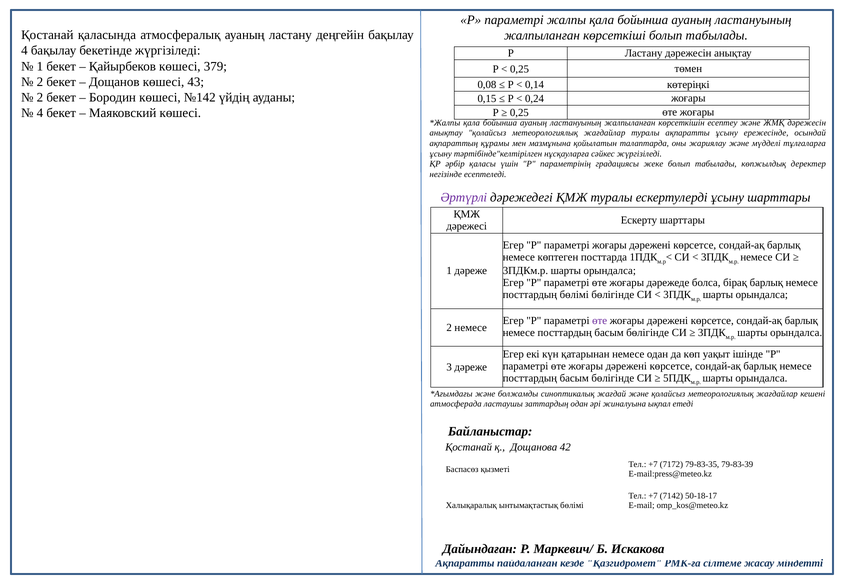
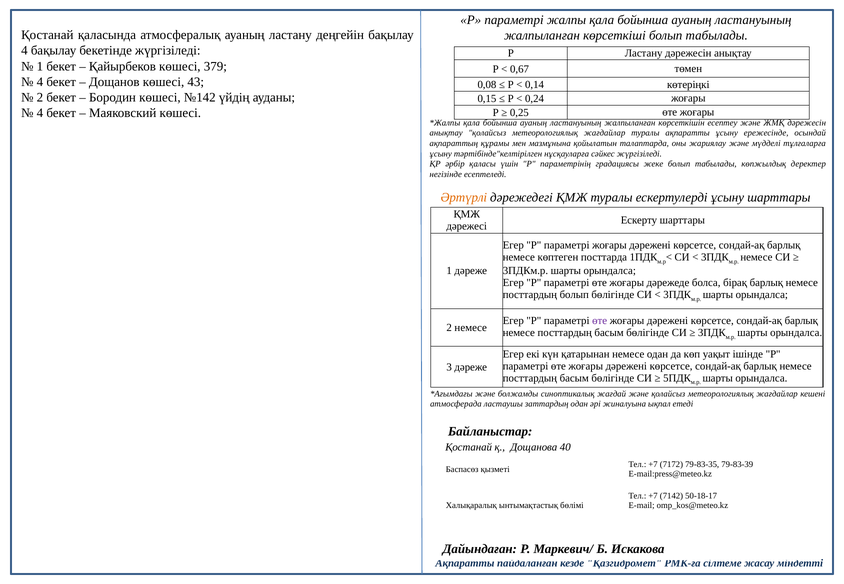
0,25 at (519, 69): 0,25 -> 0,67
2 at (40, 82): 2 -> 4
Әртүрлі colour: purple -> orange
посттардың бөлімі: бөлімі -> болып
42: 42 -> 40
